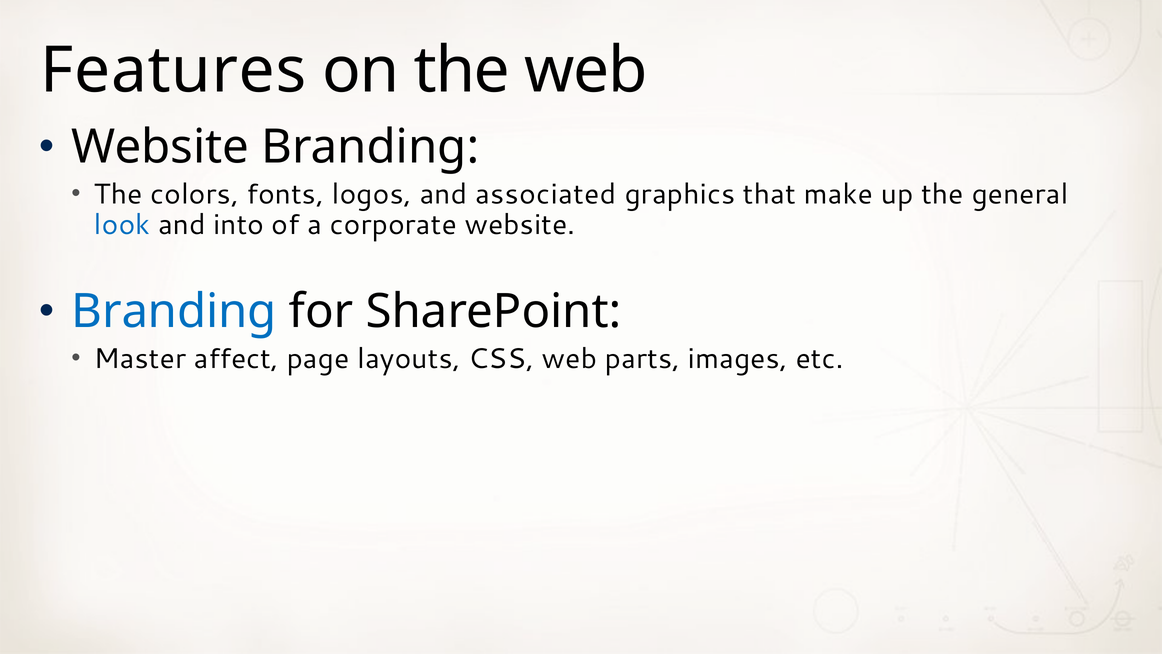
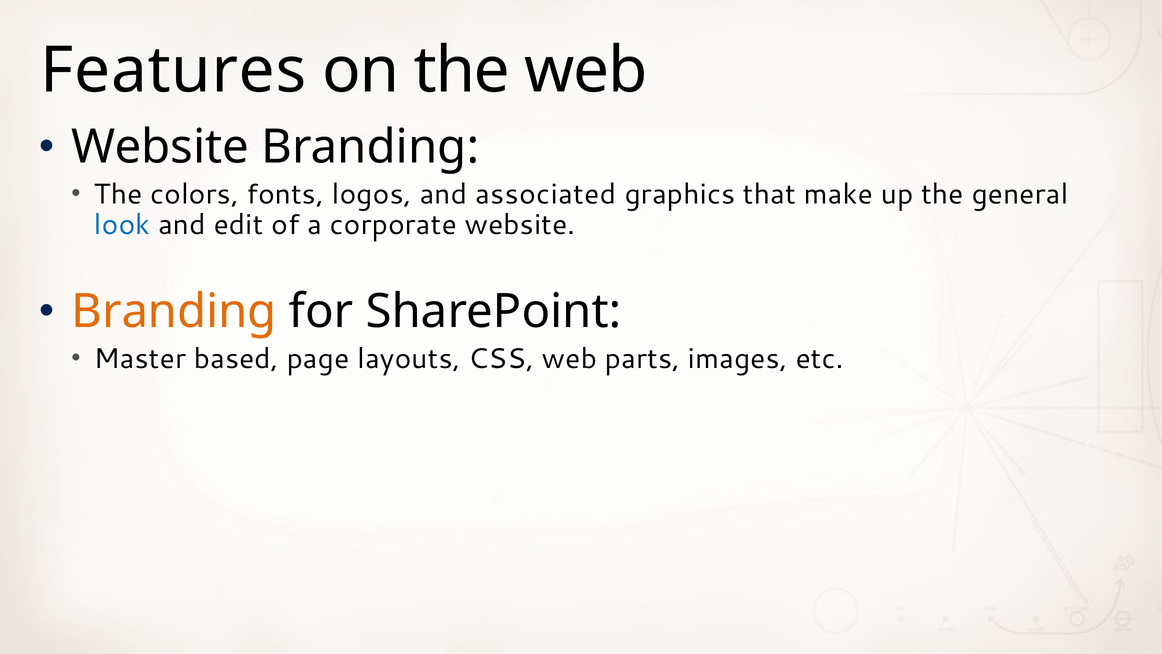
into: into -> edit
Branding at (174, 312) colour: blue -> orange
affect: affect -> based
